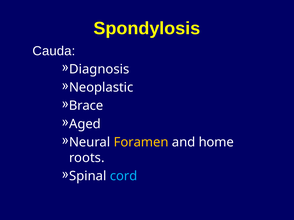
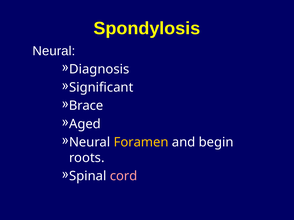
Cauda at (54, 51): Cauda -> Neural
Neoplastic: Neoplastic -> Significant
home: home -> begin
cord colour: light blue -> pink
